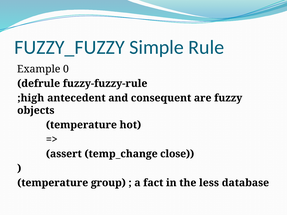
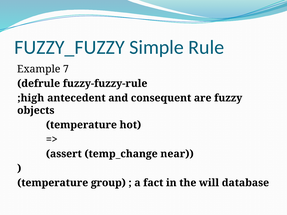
0: 0 -> 7
close: close -> near
less: less -> will
